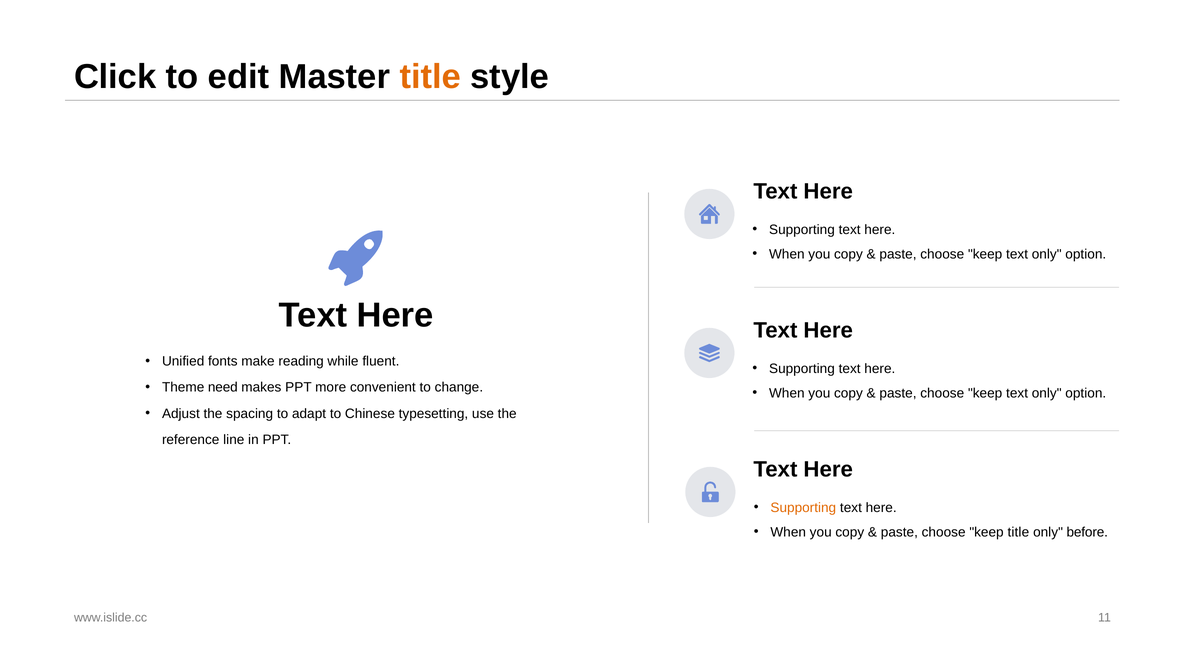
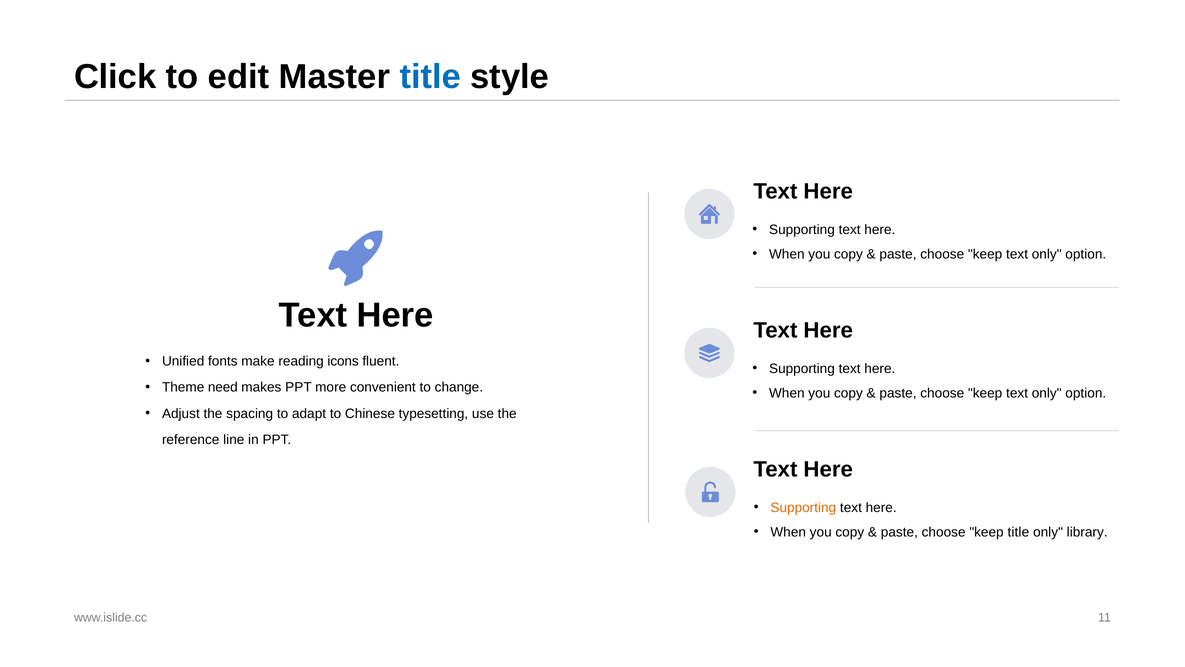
title at (430, 77) colour: orange -> blue
while: while -> icons
before: before -> library
